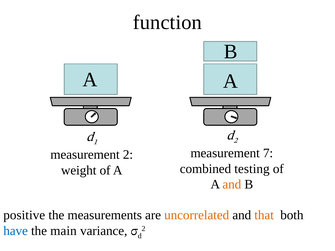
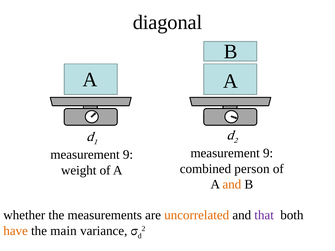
function: function -> diagonal
7 at (268, 153): 7 -> 9
2 at (128, 155): 2 -> 9
testing: testing -> person
positive: positive -> whether
that colour: orange -> purple
have colour: blue -> orange
